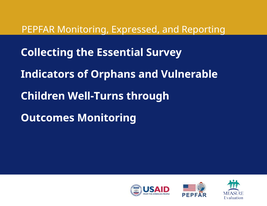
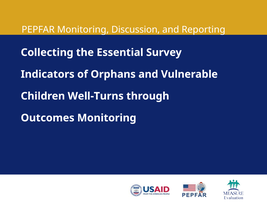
Expressed: Expressed -> Discussion
